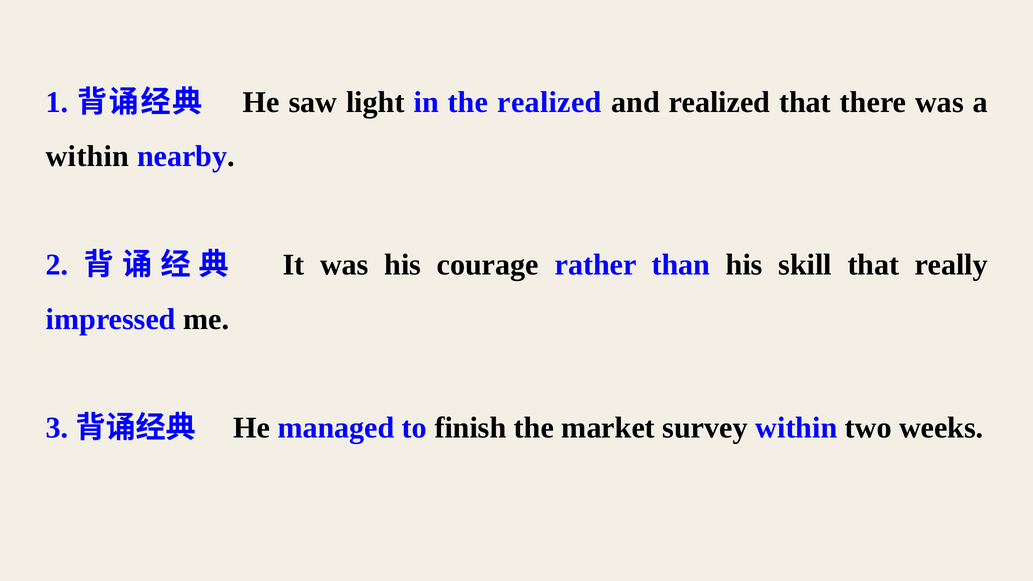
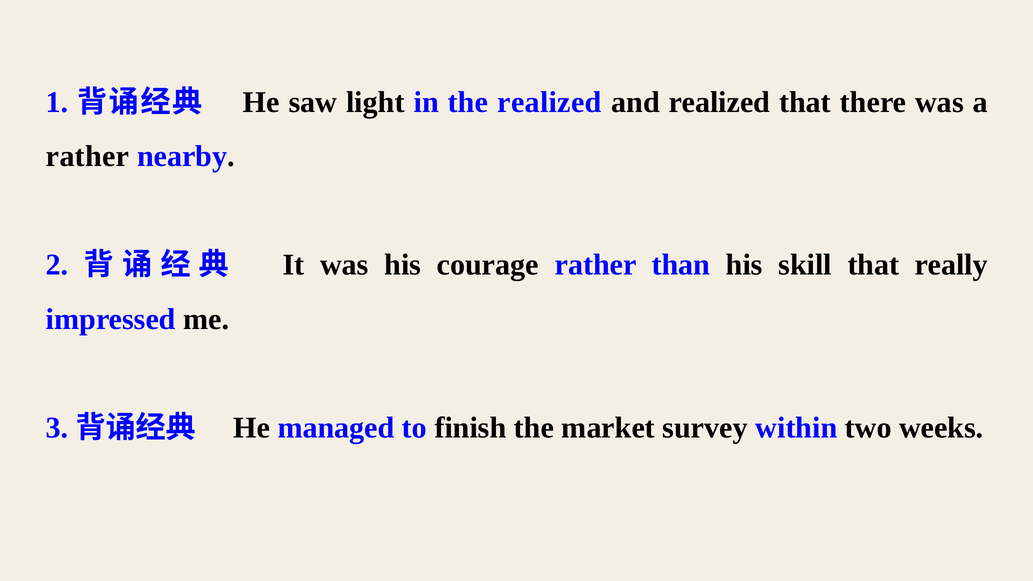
within at (88, 156): within -> rather
